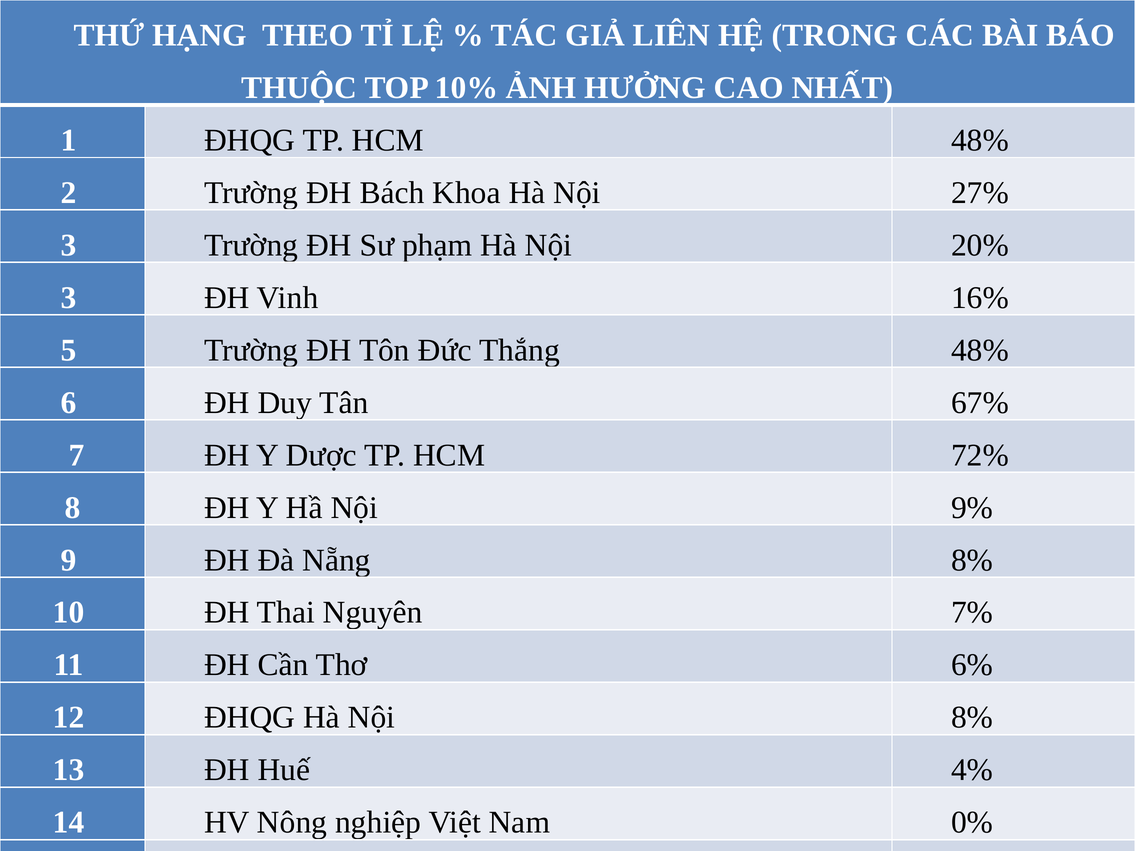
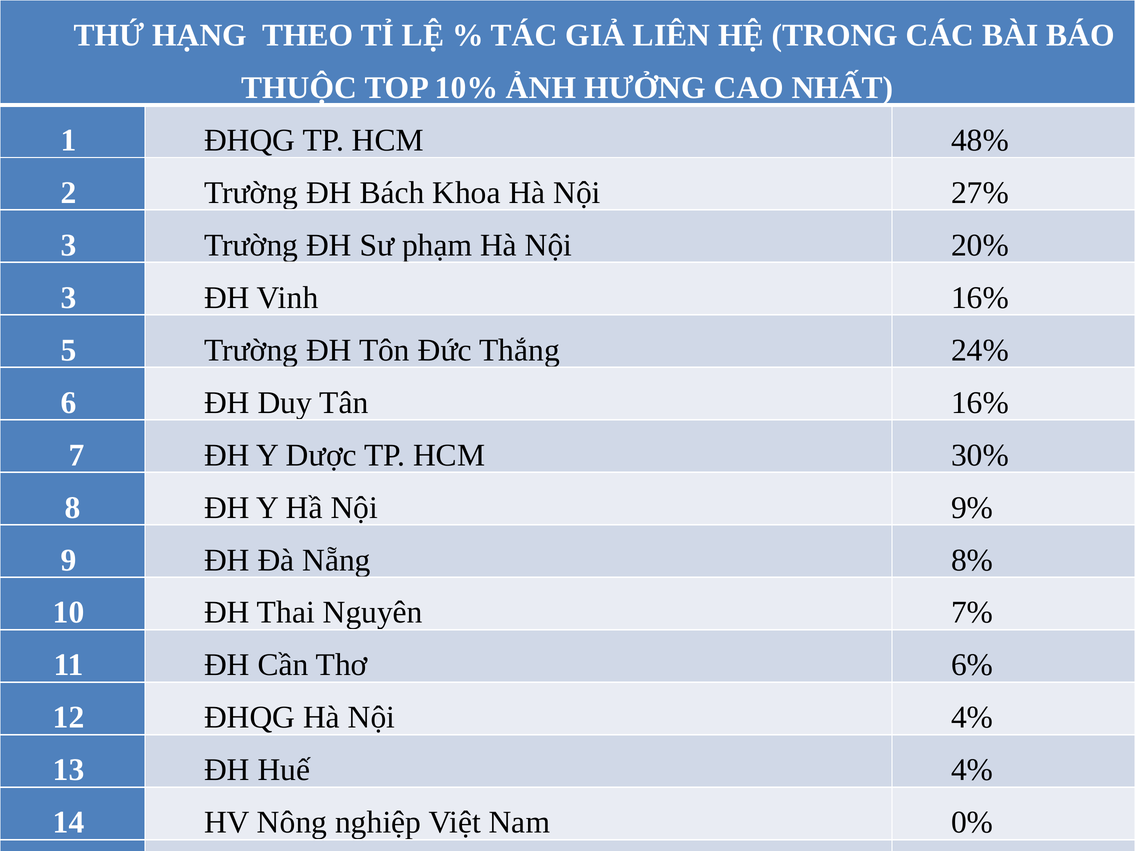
Thắng 48%: 48% -> 24%
Tân 67%: 67% -> 16%
72%: 72% -> 30%
Nội 8%: 8% -> 4%
